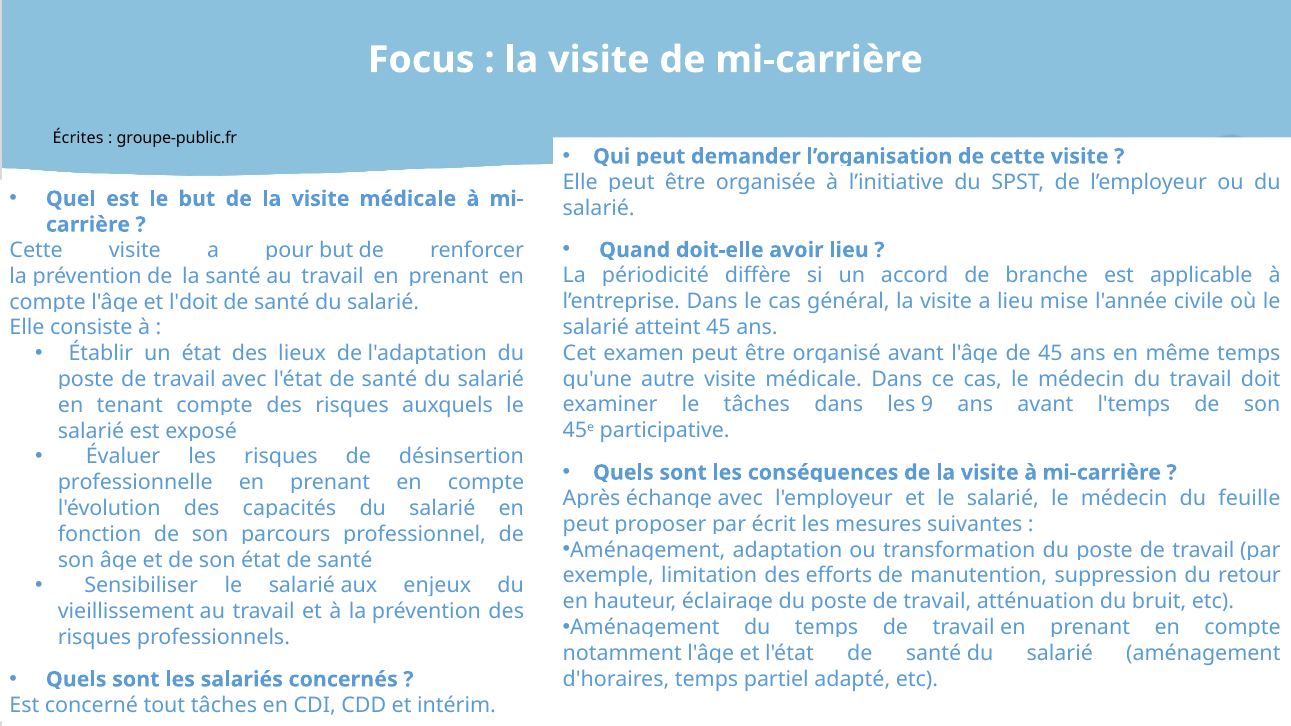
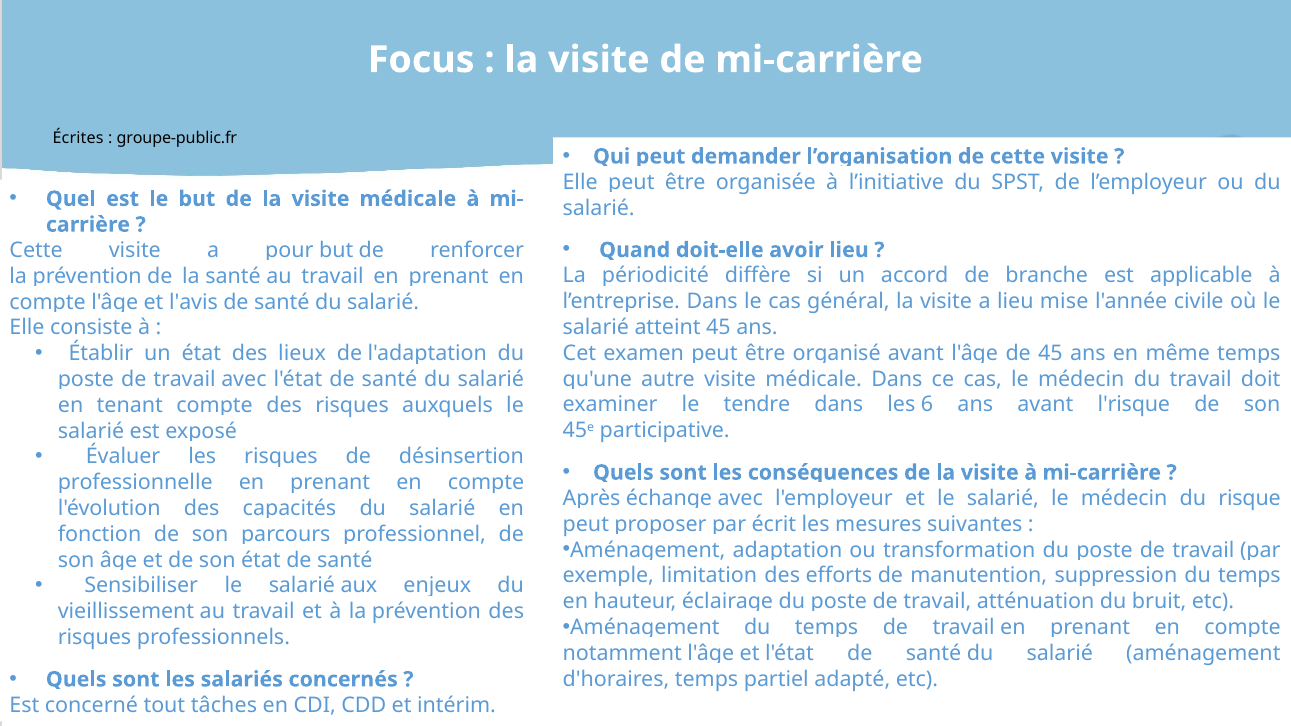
l'doit: l'doit -> l'avis
tâches at (757, 405): tâches -> tendre
9: 9 -> 6
l'temps: l'temps -> l'risque
feuille: feuille -> risque
retour at (1249, 576): retour -> temps
